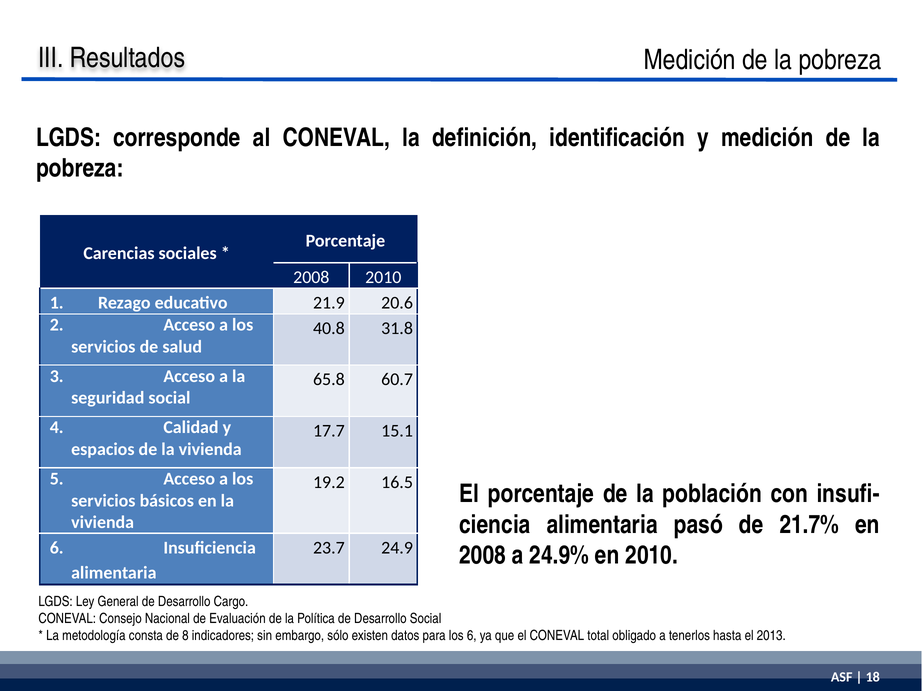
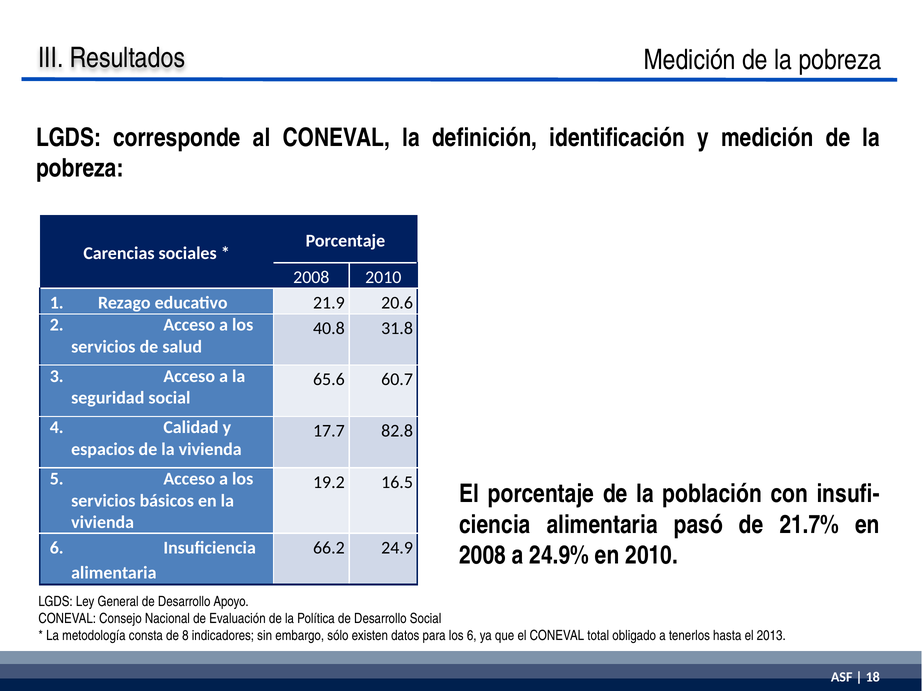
65.8: 65.8 -> 65.6
15.1: 15.1 -> 82.8
23.7: 23.7 -> 66.2
Cargo: Cargo -> Apoyo
